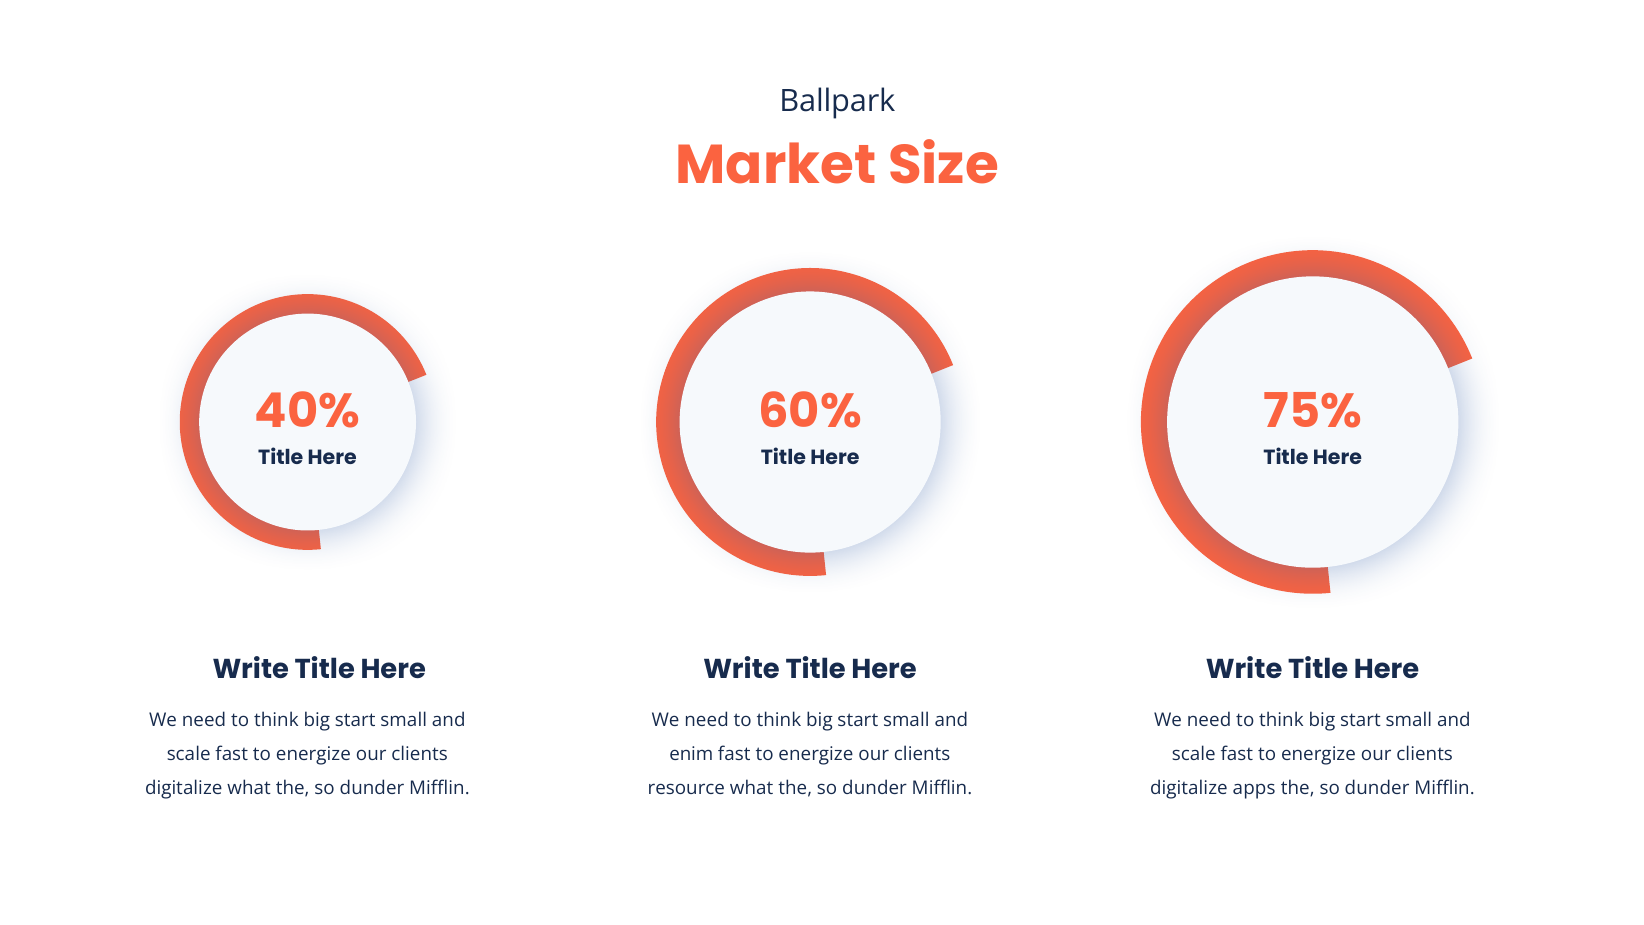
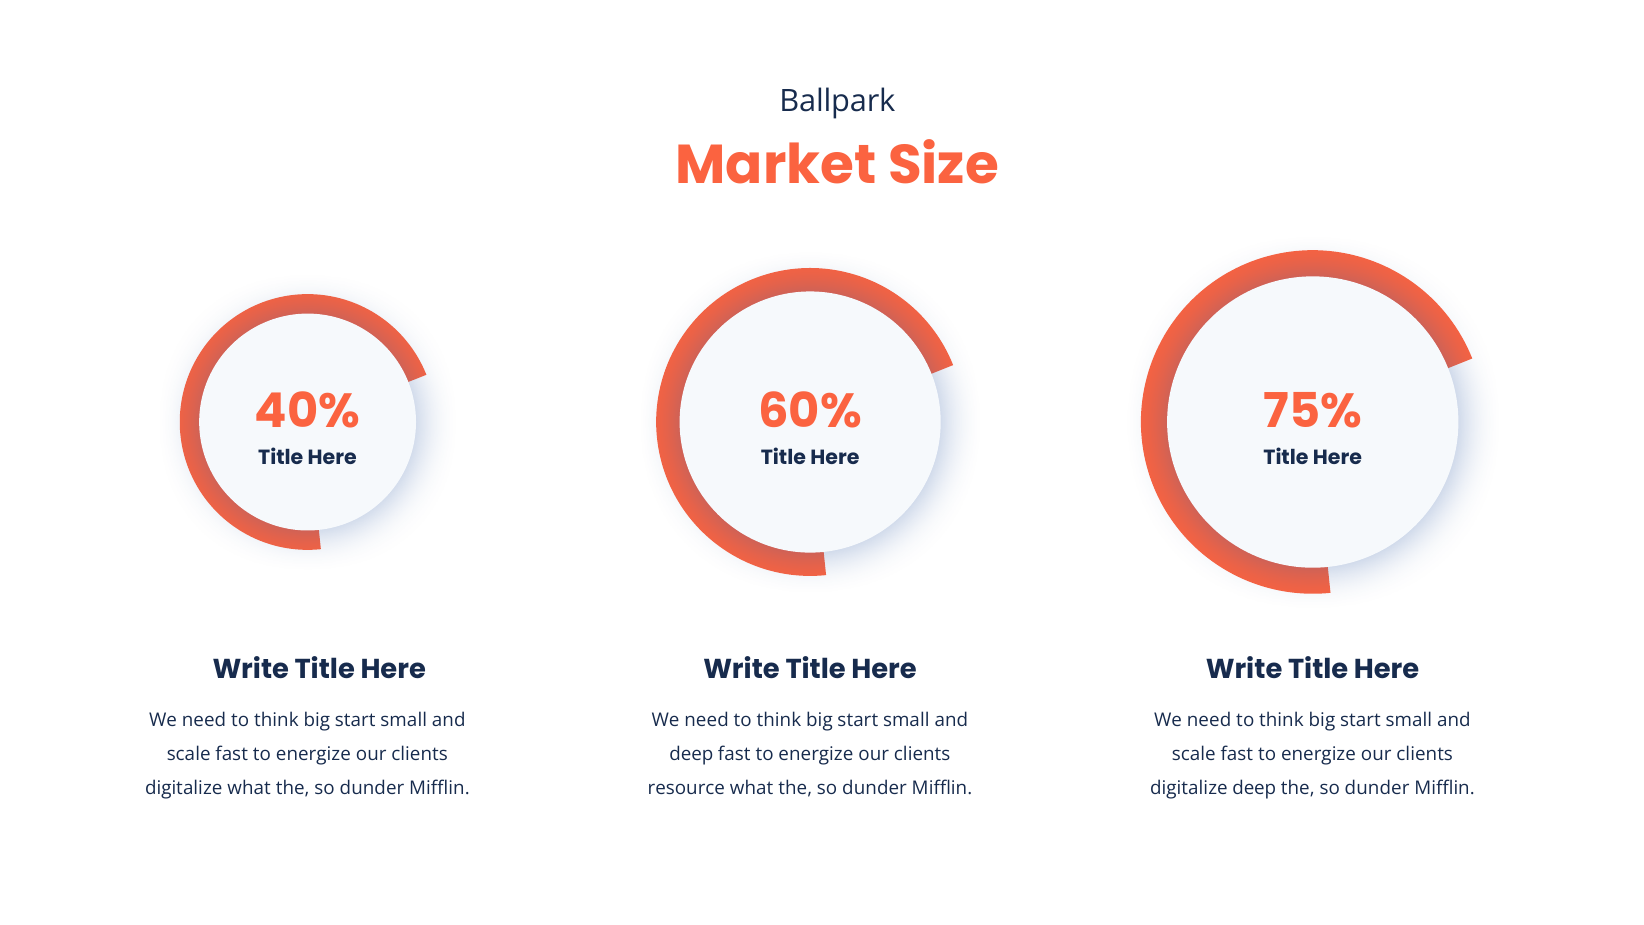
enim at (691, 754): enim -> deep
digitalize apps: apps -> deep
